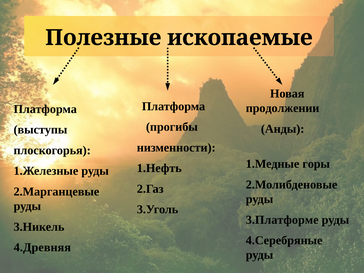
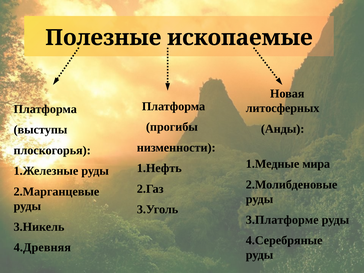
продолжении: продолжении -> литосферных
горы: горы -> мира
